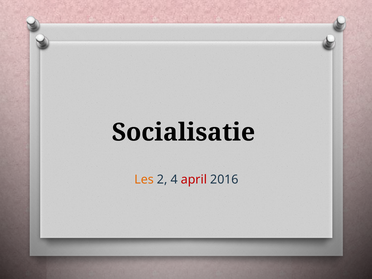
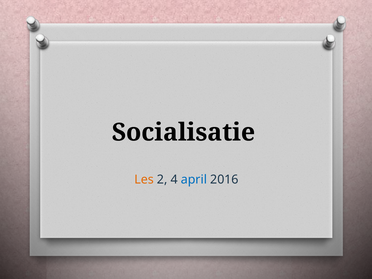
april colour: red -> blue
